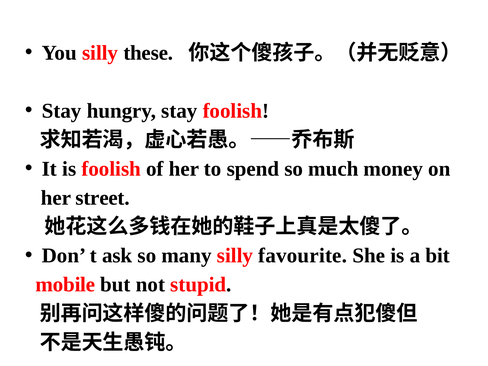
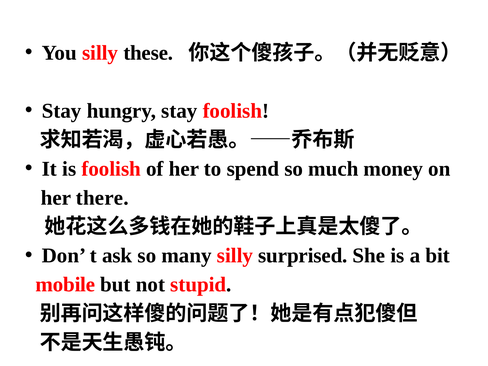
street: street -> there
favourite: favourite -> surprised
